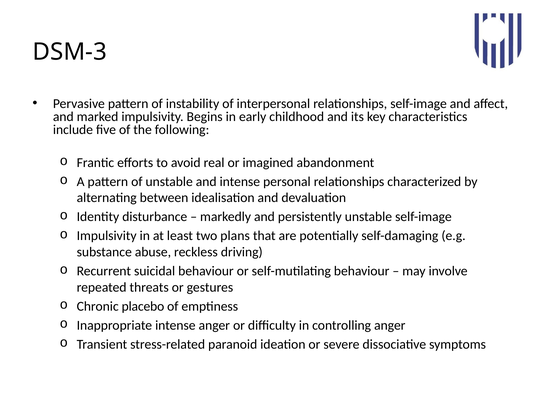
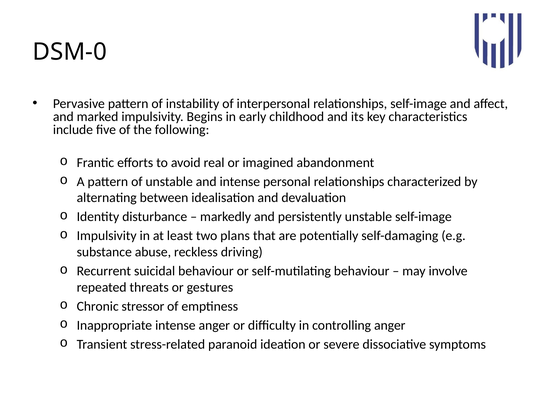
DSM-3: DSM-3 -> DSM-0
placebo: placebo -> stressor
